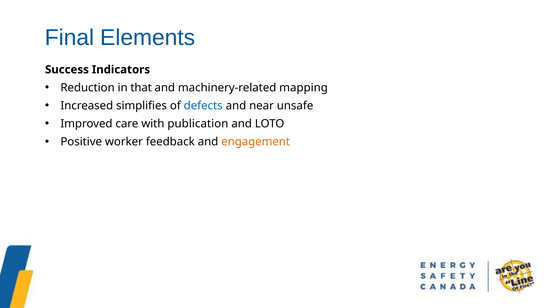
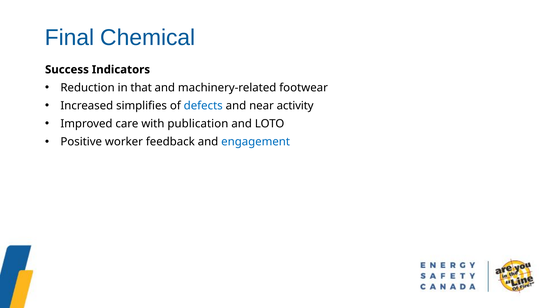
Elements: Elements -> Chemical
mapping: mapping -> footwear
unsafe: unsafe -> activity
engagement colour: orange -> blue
